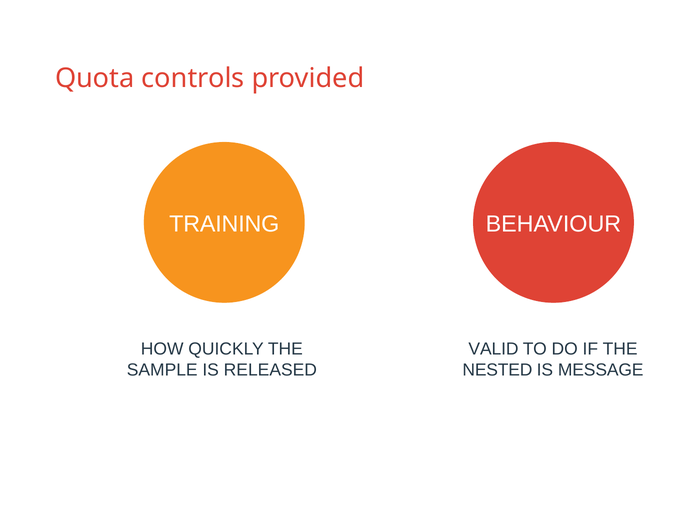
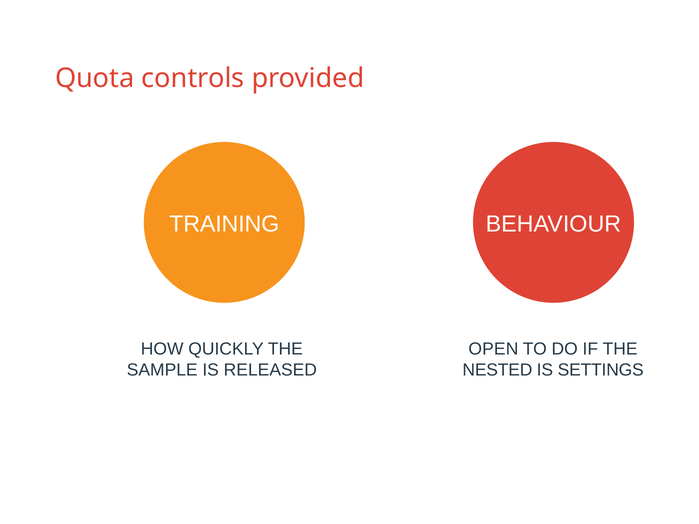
VALID: VALID -> OPEN
MESSAGE: MESSAGE -> SETTINGS
